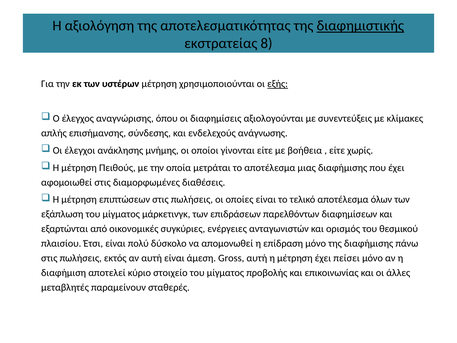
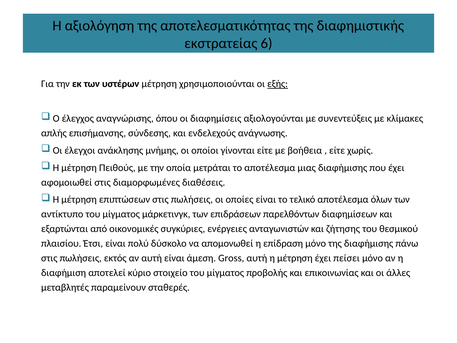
διαφημιστικής underline: present -> none
8: 8 -> 6
εξάπλωση: εξάπλωση -> αντίκτυπο
ορισμός: ορισμός -> ζήτησης
